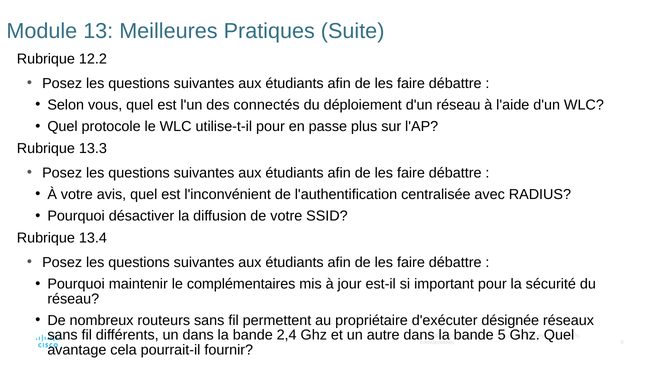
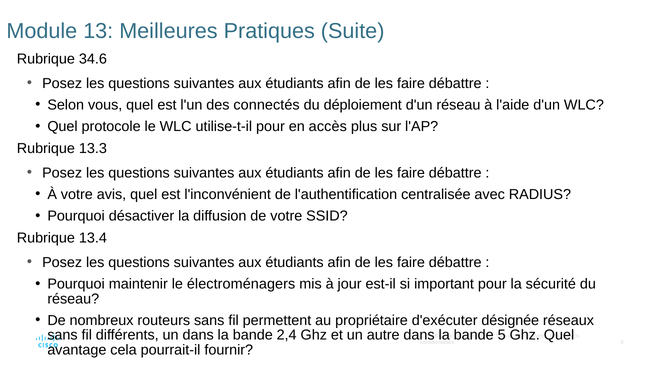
12.2: 12.2 -> 34.6
passe: passe -> accès
complémentaires: complémentaires -> électroménagers
